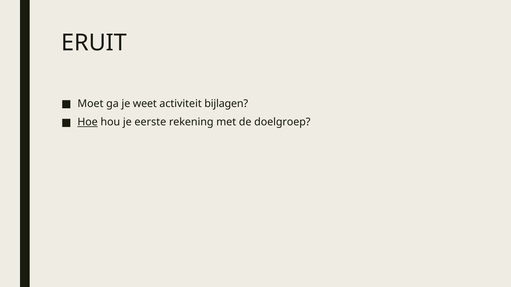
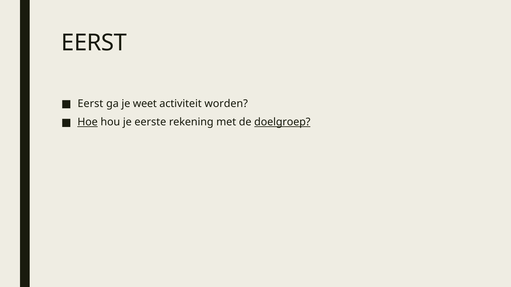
ERUIT at (94, 43): ERUIT -> EERST
Moet at (90, 104): Moet -> Eerst
bijlagen: bijlagen -> worden
doelgroep underline: none -> present
